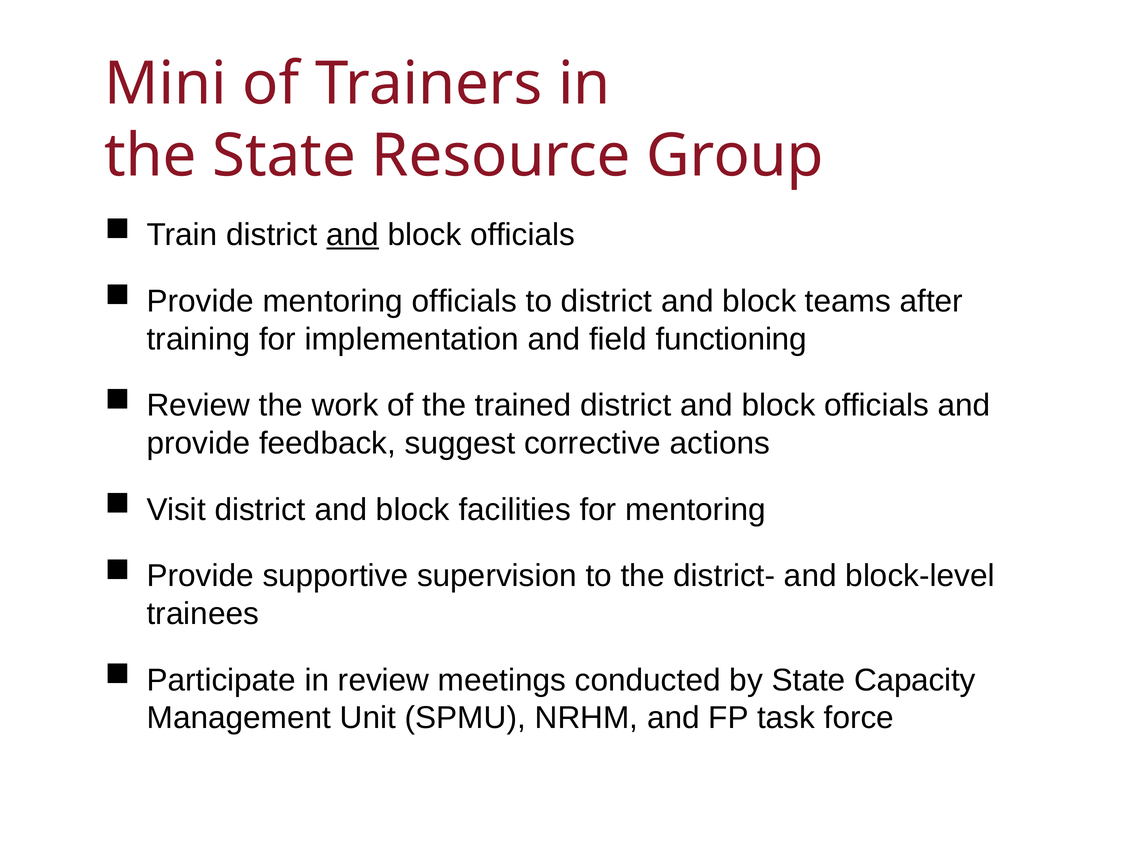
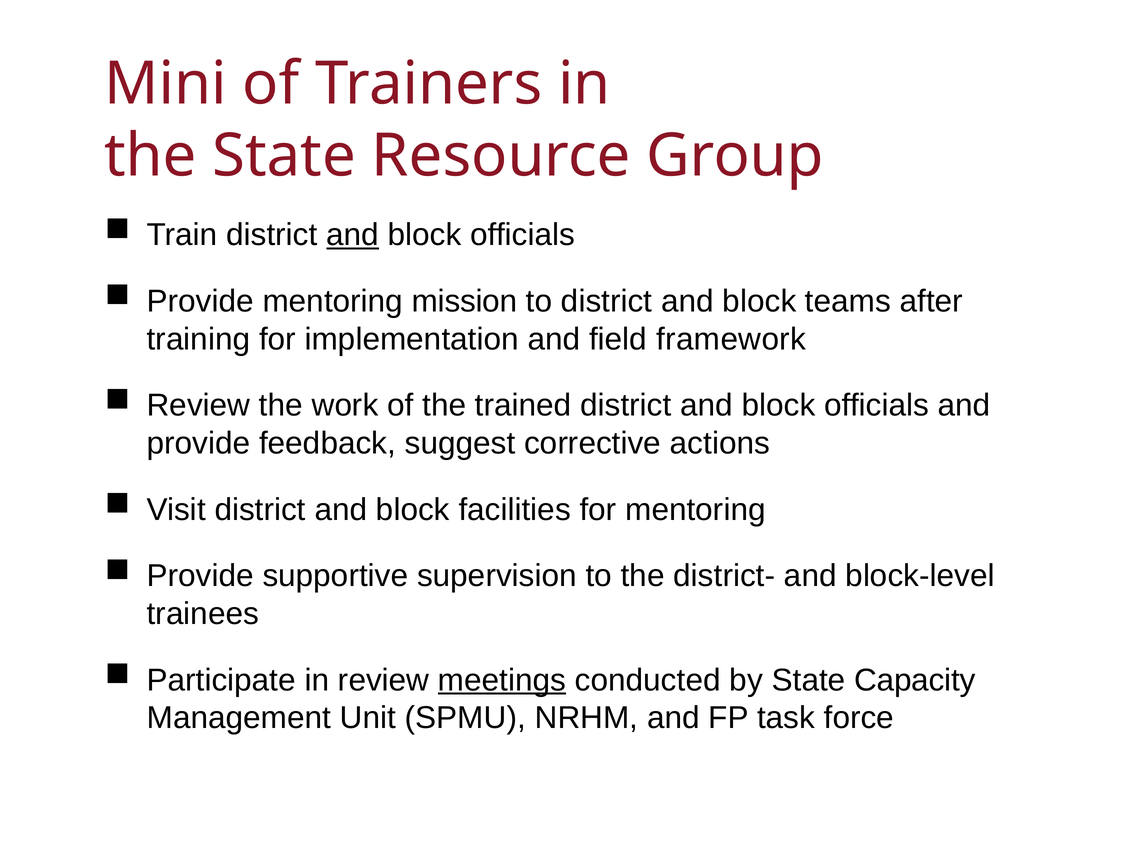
mentoring officials: officials -> mission
functioning: functioning -> framework
meetings underline: none -> present
